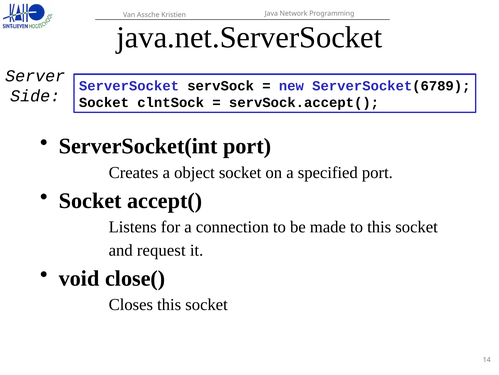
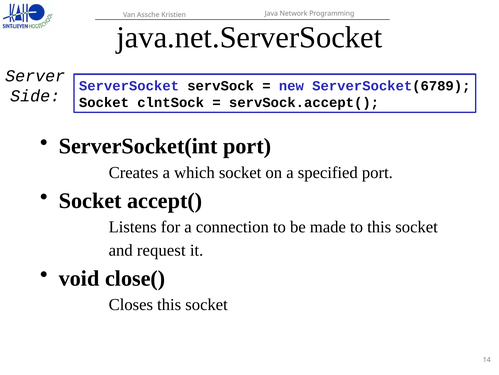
object: object -> which
